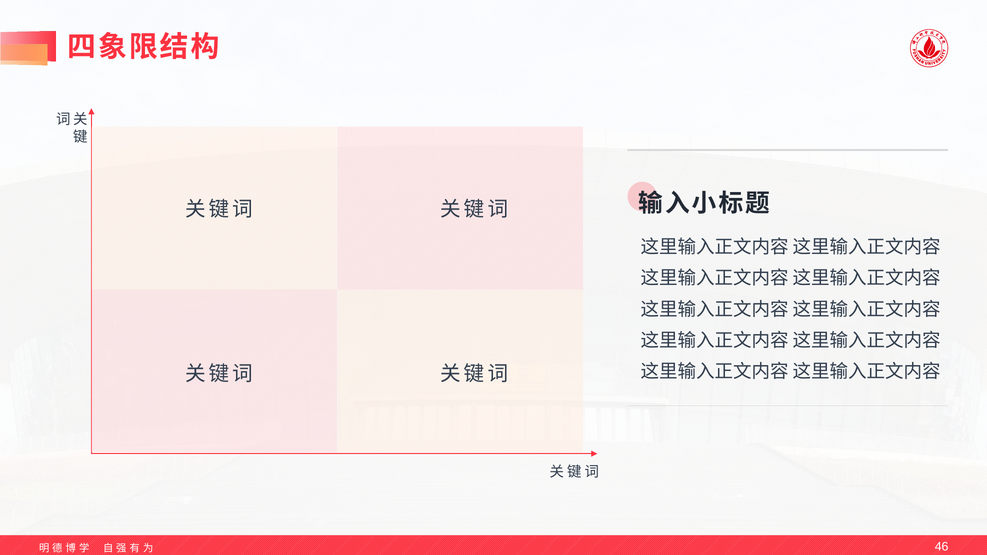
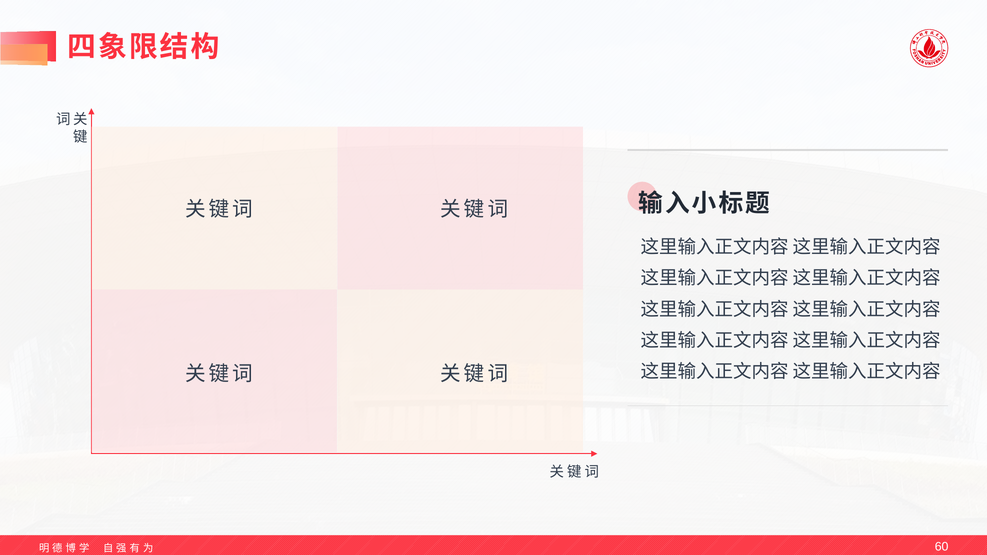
46: 46 -> 60
